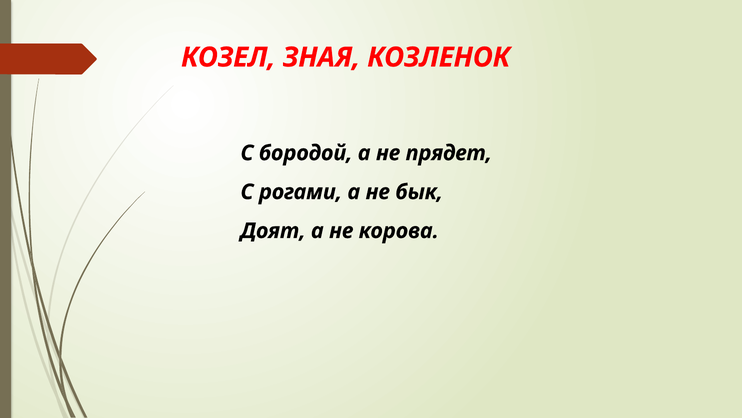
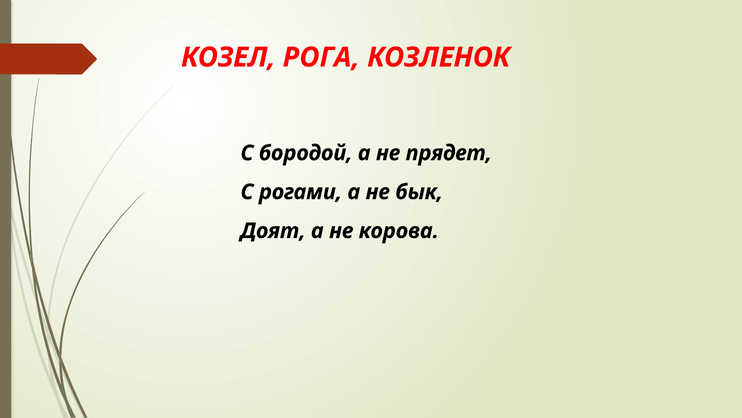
ЗНАЯ: ЗНАЯ -> РОГА
